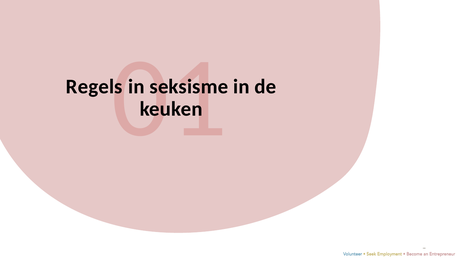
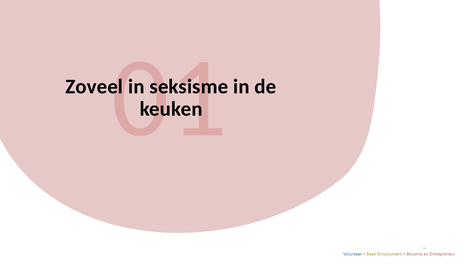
Regels: Regels -> Zoveel
